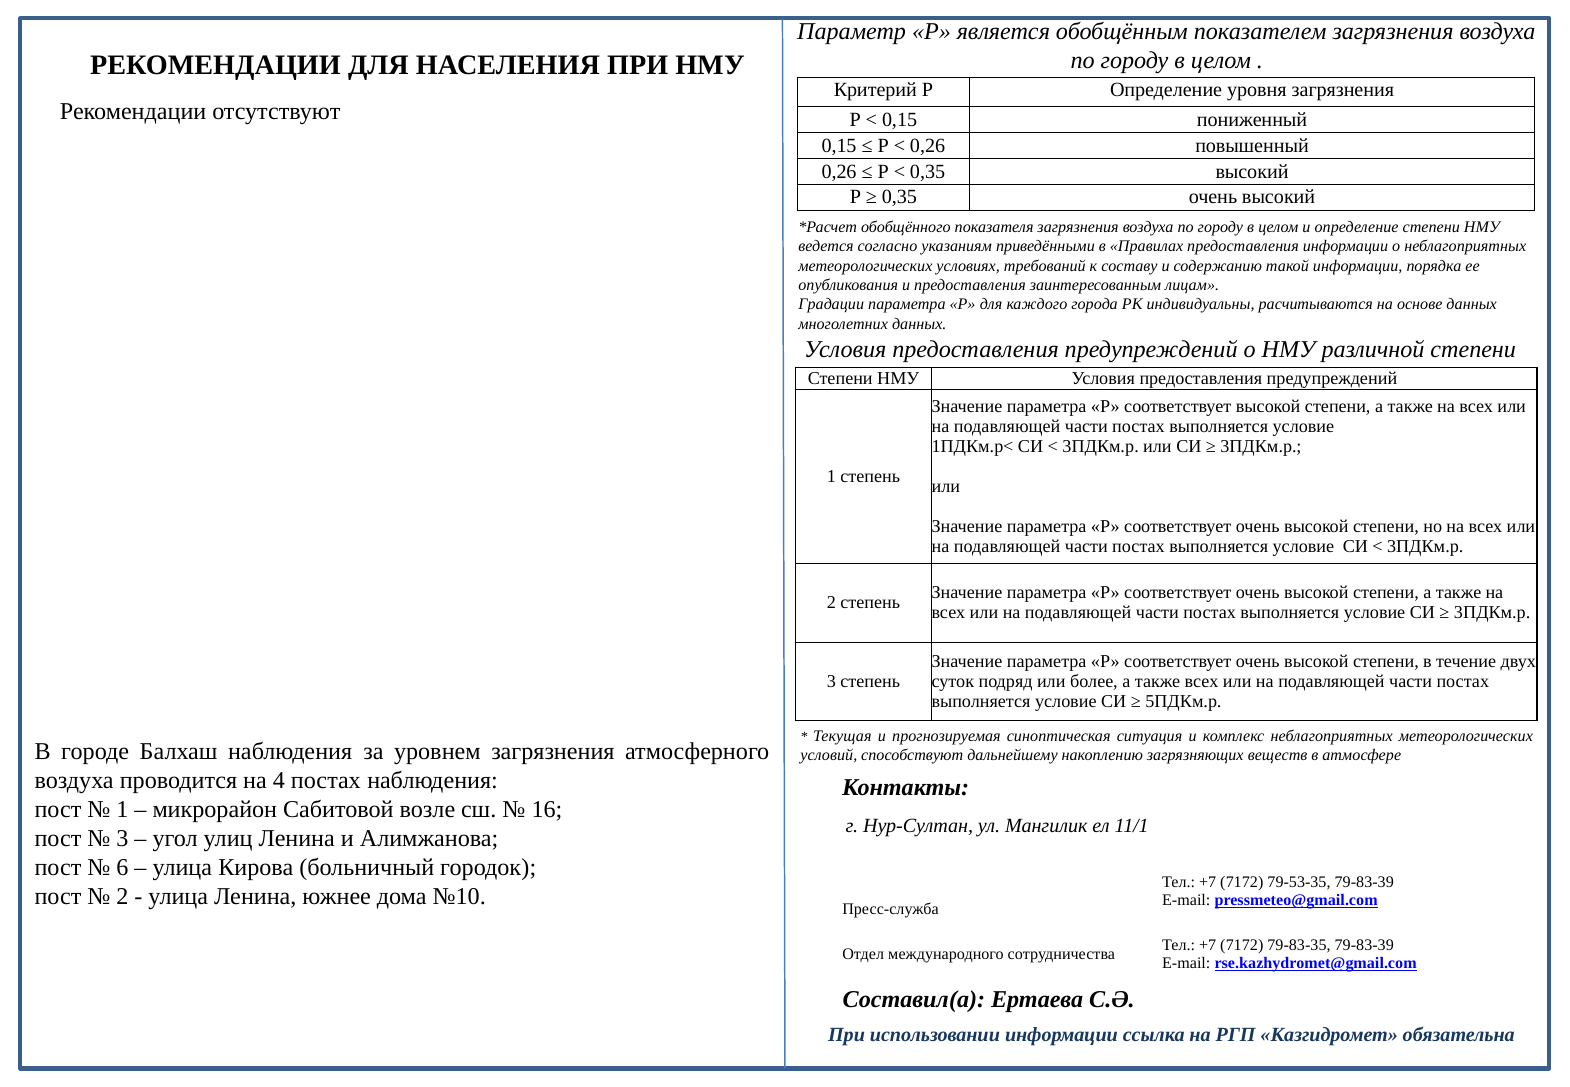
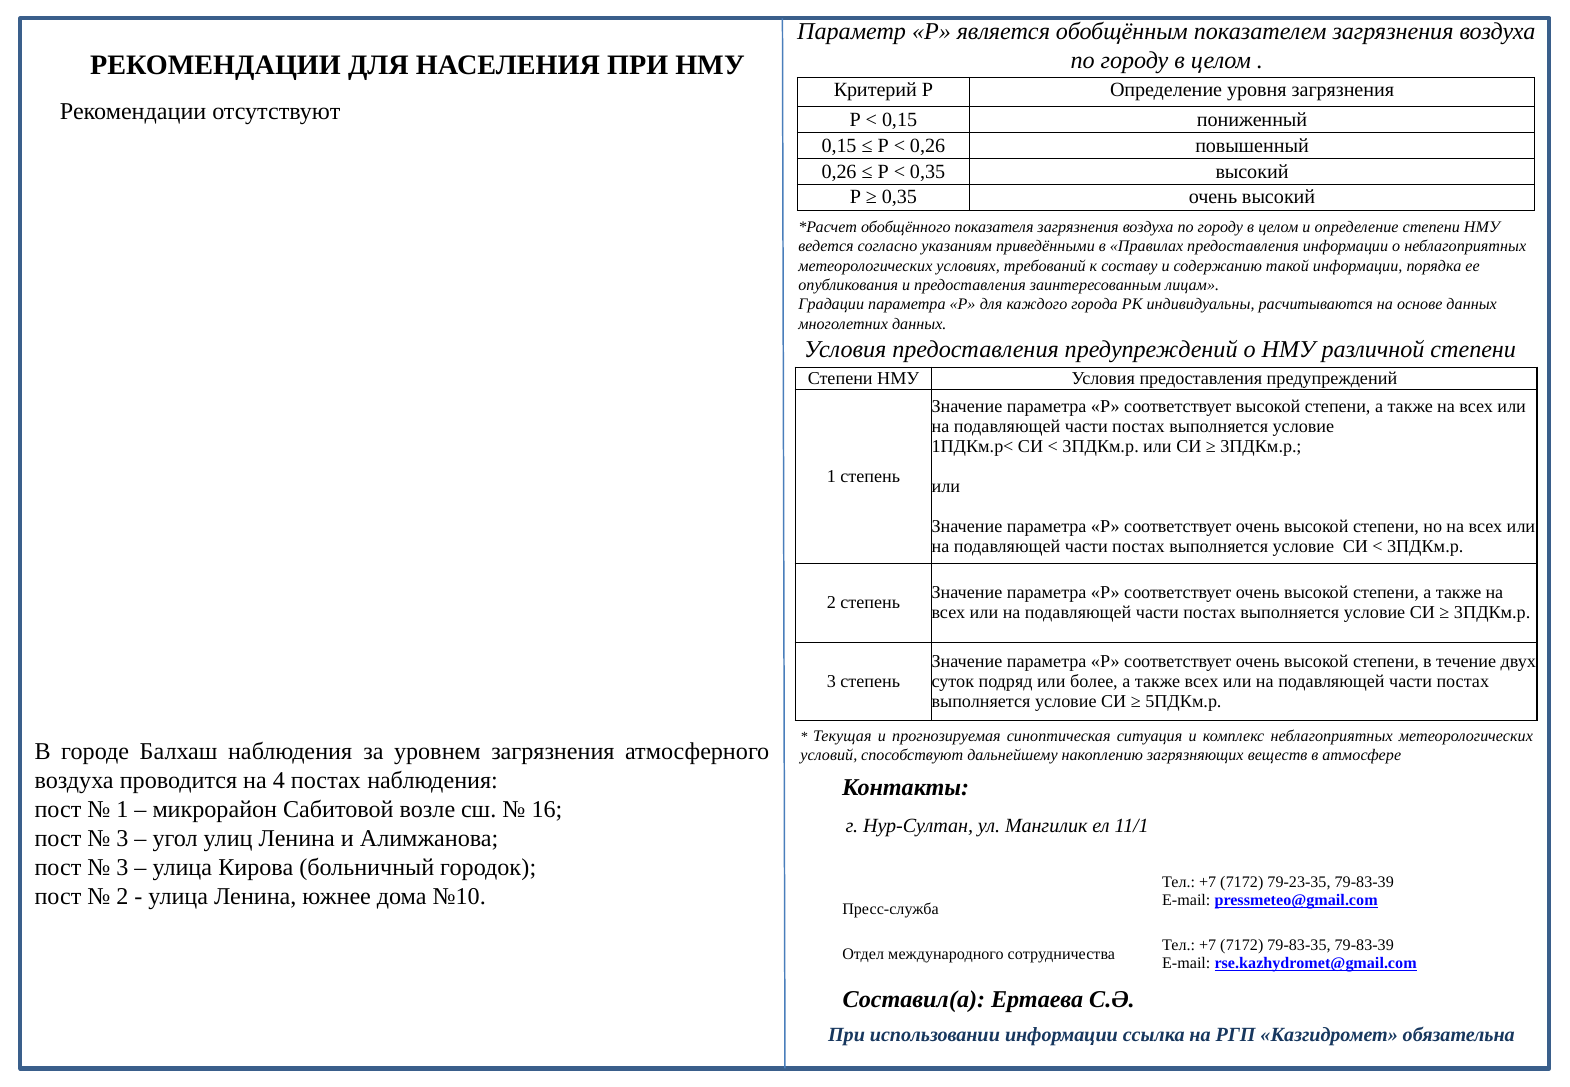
6 at (122, 867): 6 -> 3
79-53-35: 79-53-35 -> 79-23-35
